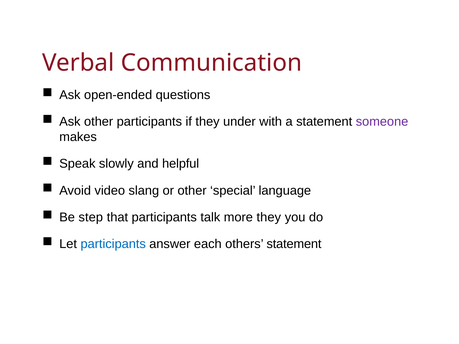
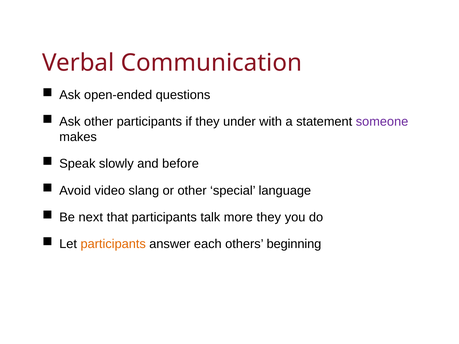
helpful: helpful -> before
step: step -> next
participants at (113, 244) colour: blue -> orange
others statement: statement -> beginning
